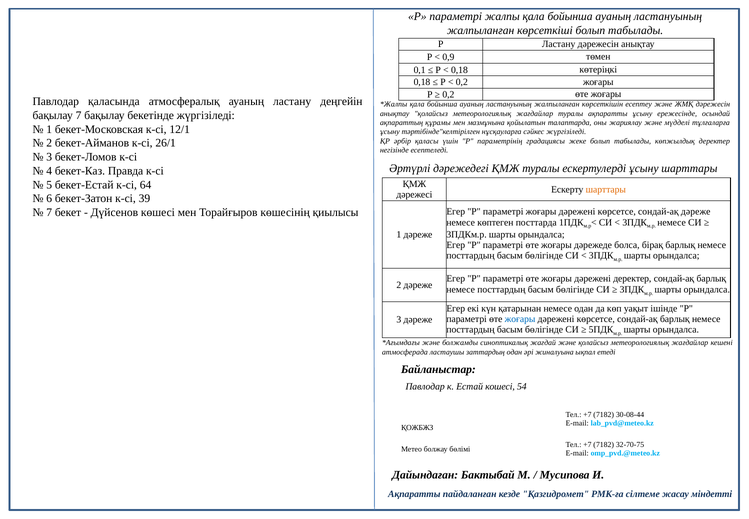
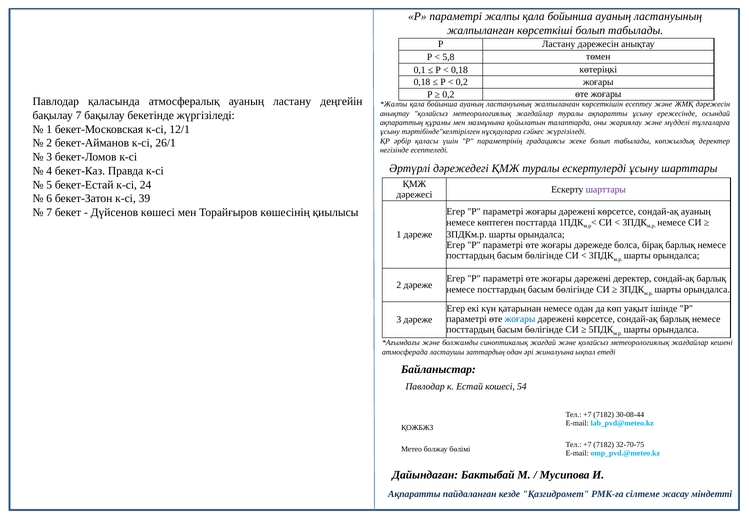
0,9: 0,9 -> 5,8
64: 64 -> 24
шарттары at (606, 189) colour: orange -> purple
сондай-ақ дәреже: дәреже -> ауаның
